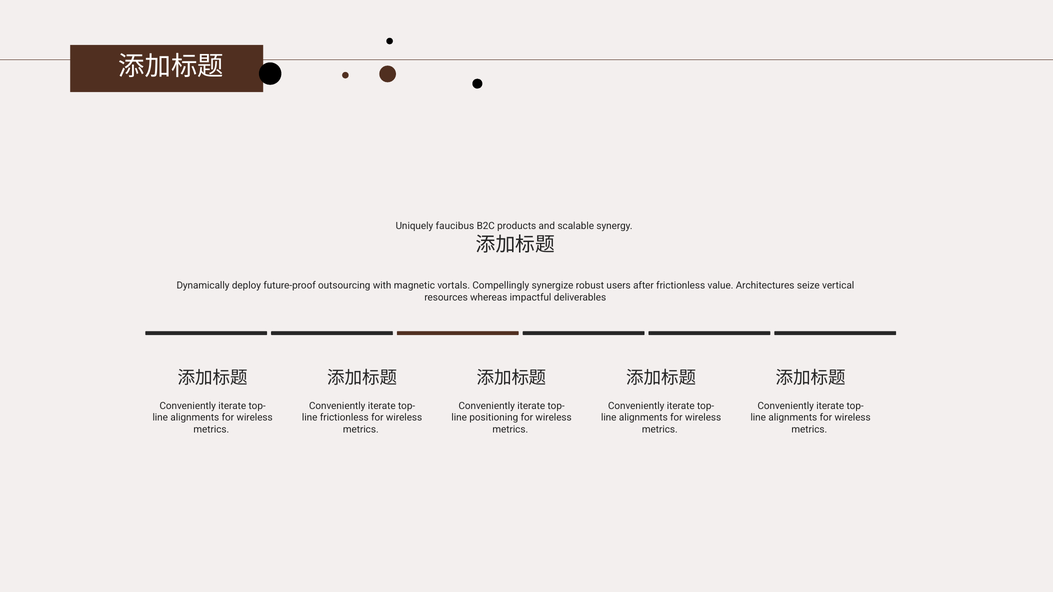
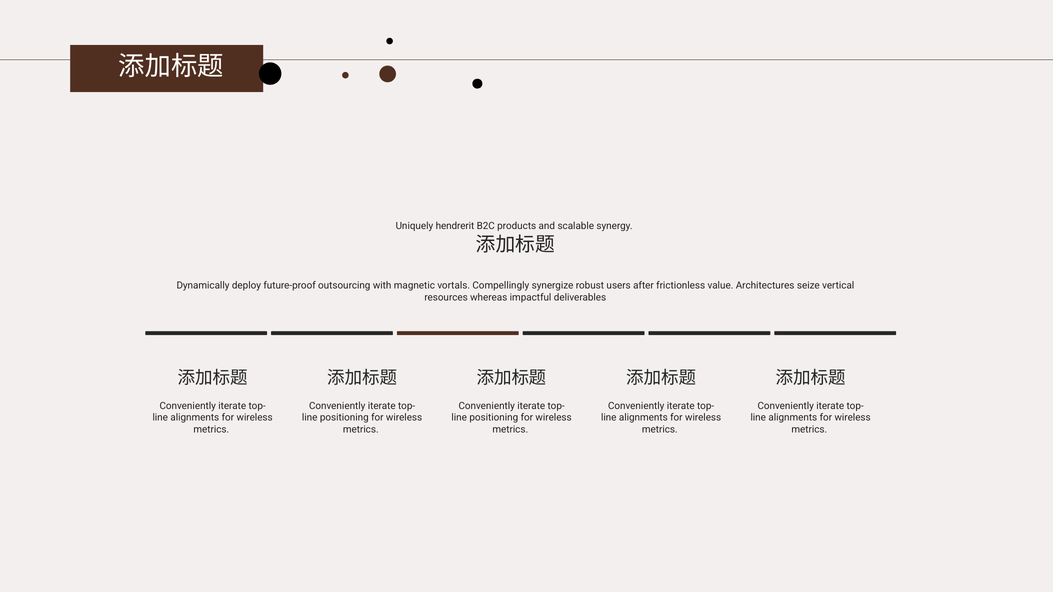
faucibus: faucibus -> hendrerit
frictionless at (344, 418): frictionless -> positioning
